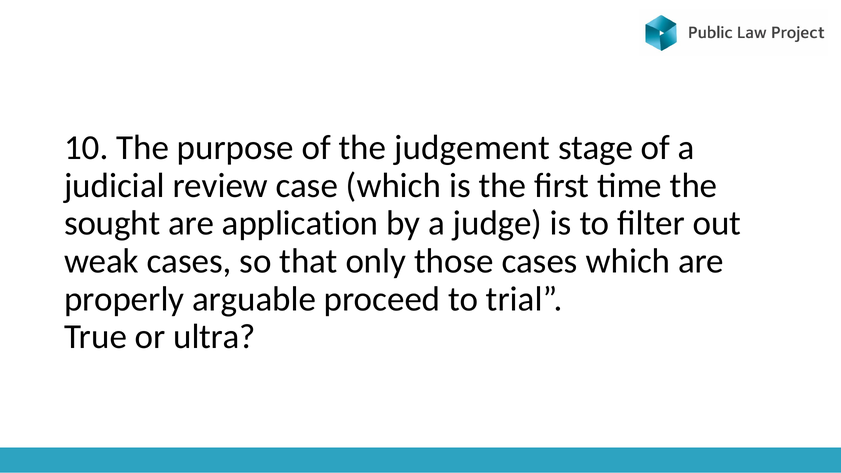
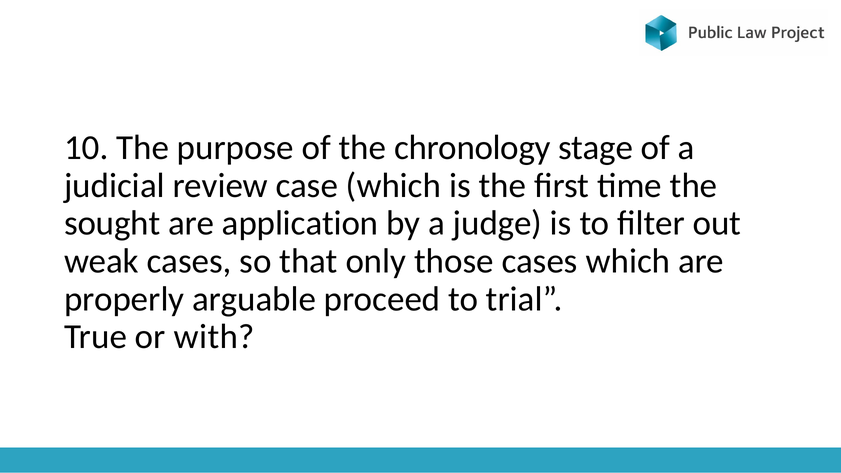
judgement: judgement -> chronology
ultra: ultra -> with
